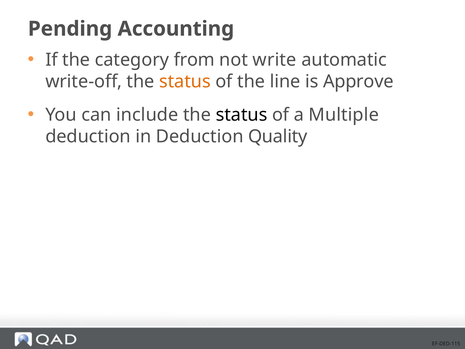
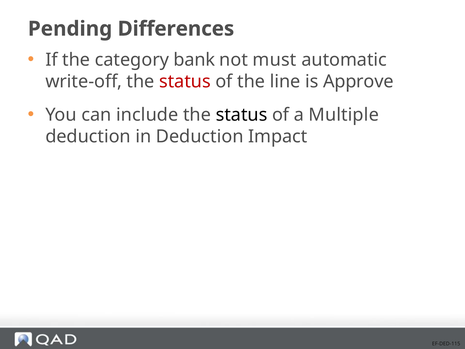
Accounting: Accounting -> Differences
from: from -> bank
write: write -> must
status at (185, 82) colour: orange -> red
Quality: Quality -> Impact
